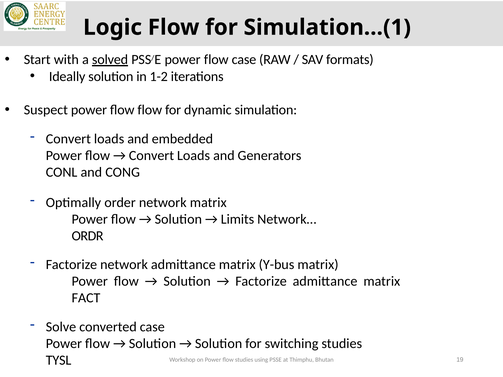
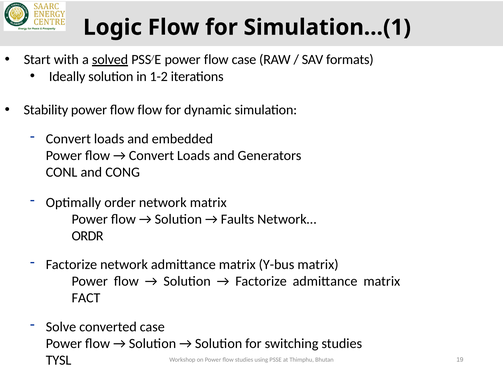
Suspect: Suspect -> Stability
Limits: Limits -> Faults
